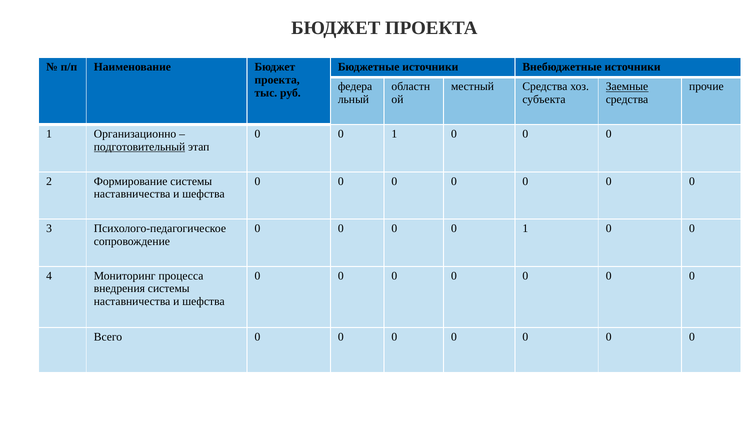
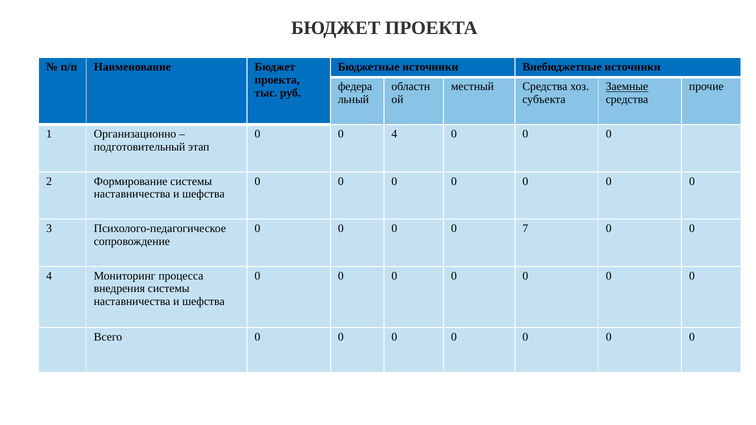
1 at (394, 134): 1 -> 4
подготовительный underline: present -> none
0 0 0 1: 1 -> 7
